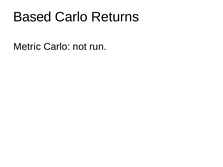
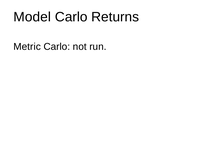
Based: Based -> Model
